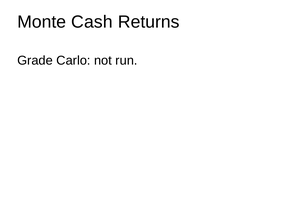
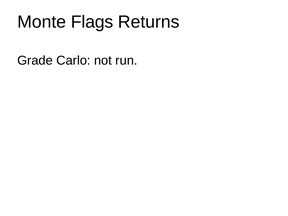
Cash: Cash -> Flags
